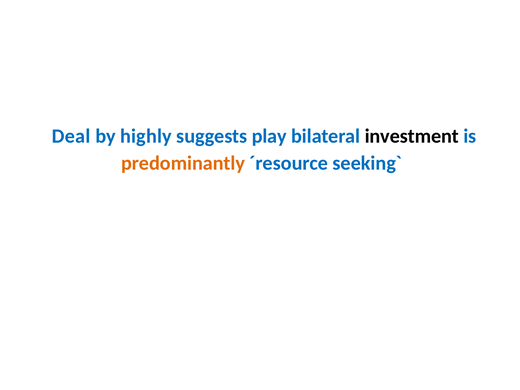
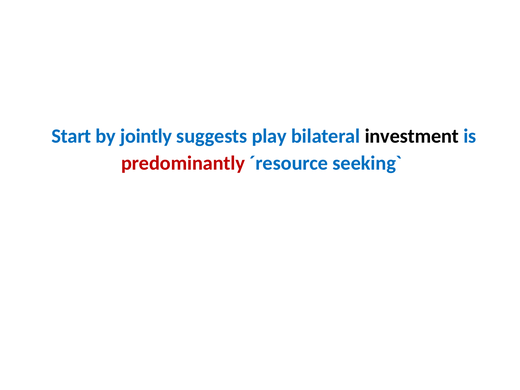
Deal: Deal -> Start
highly: highly -> jointly
predominantly colour: orange -> red
